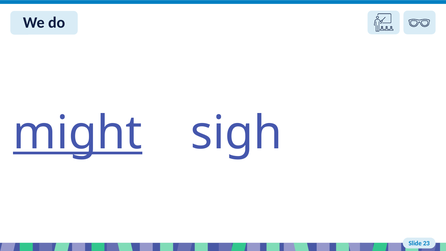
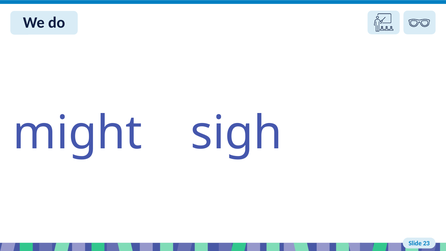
might underline: present -> none
